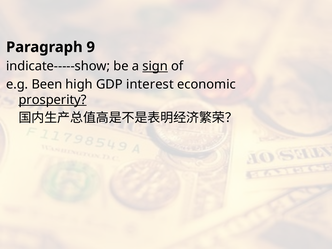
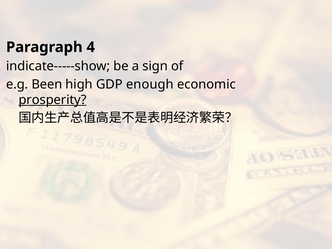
9: 9 -> 4
sign underline: present -> none
interest: interest -> enough
